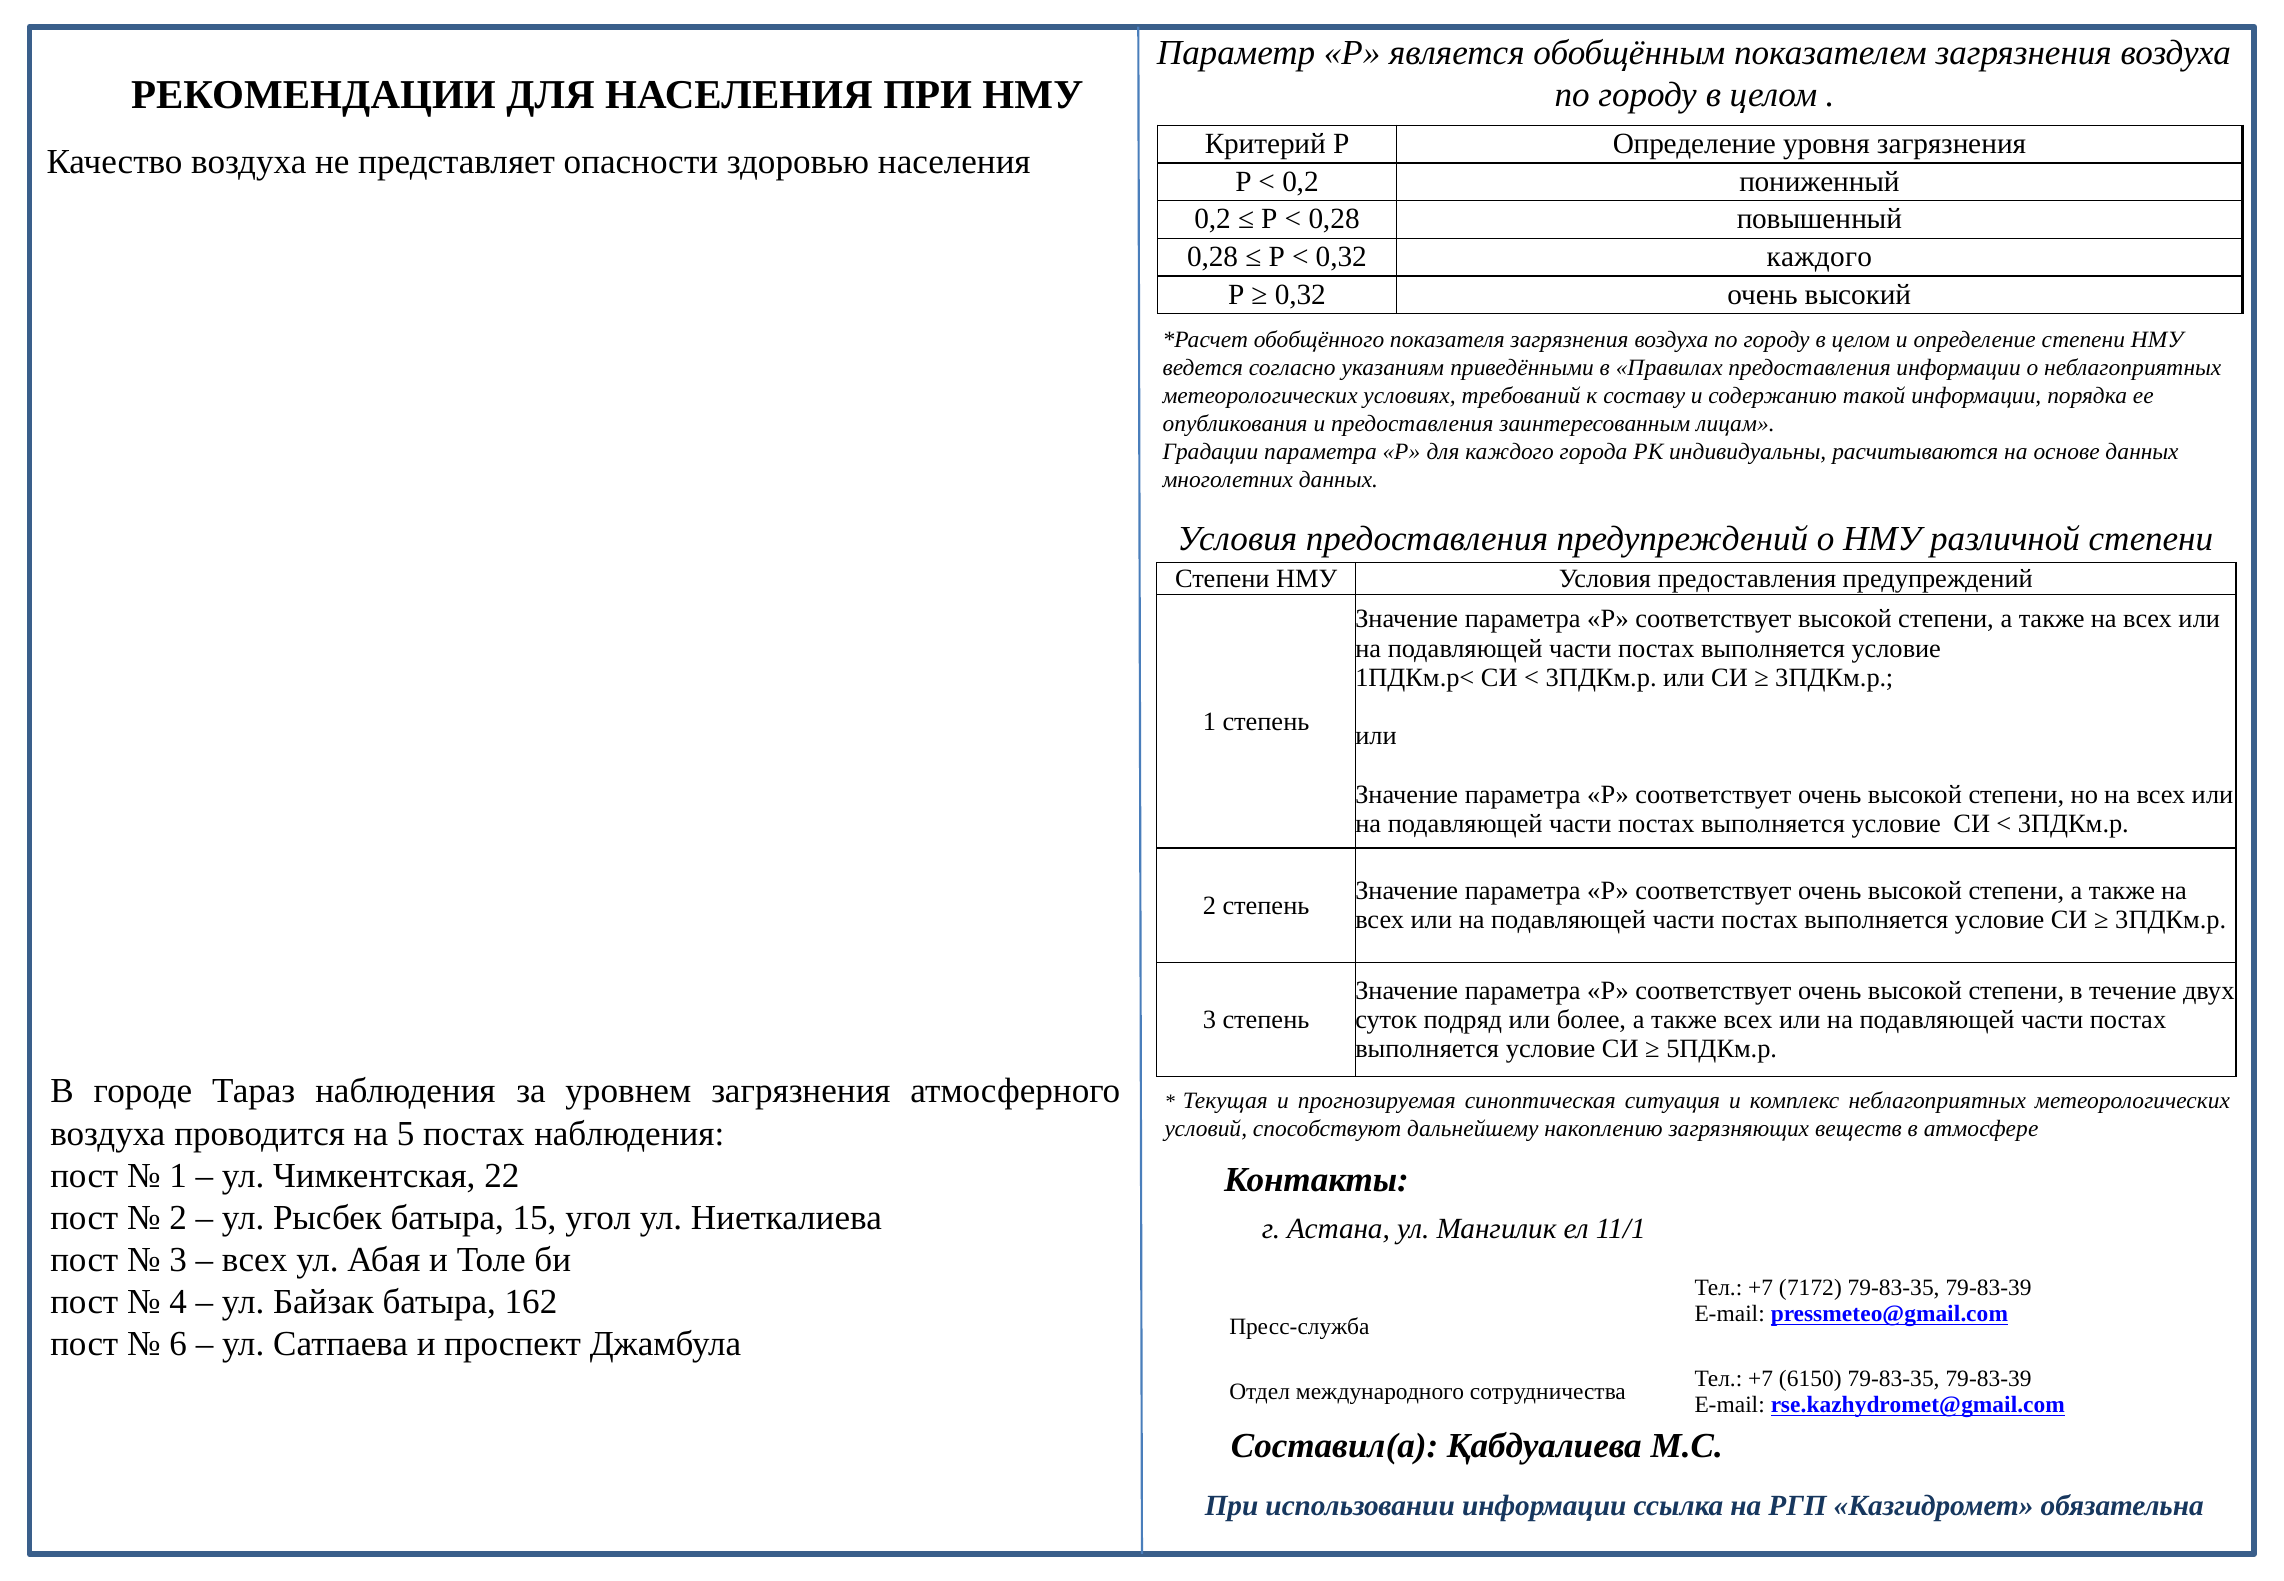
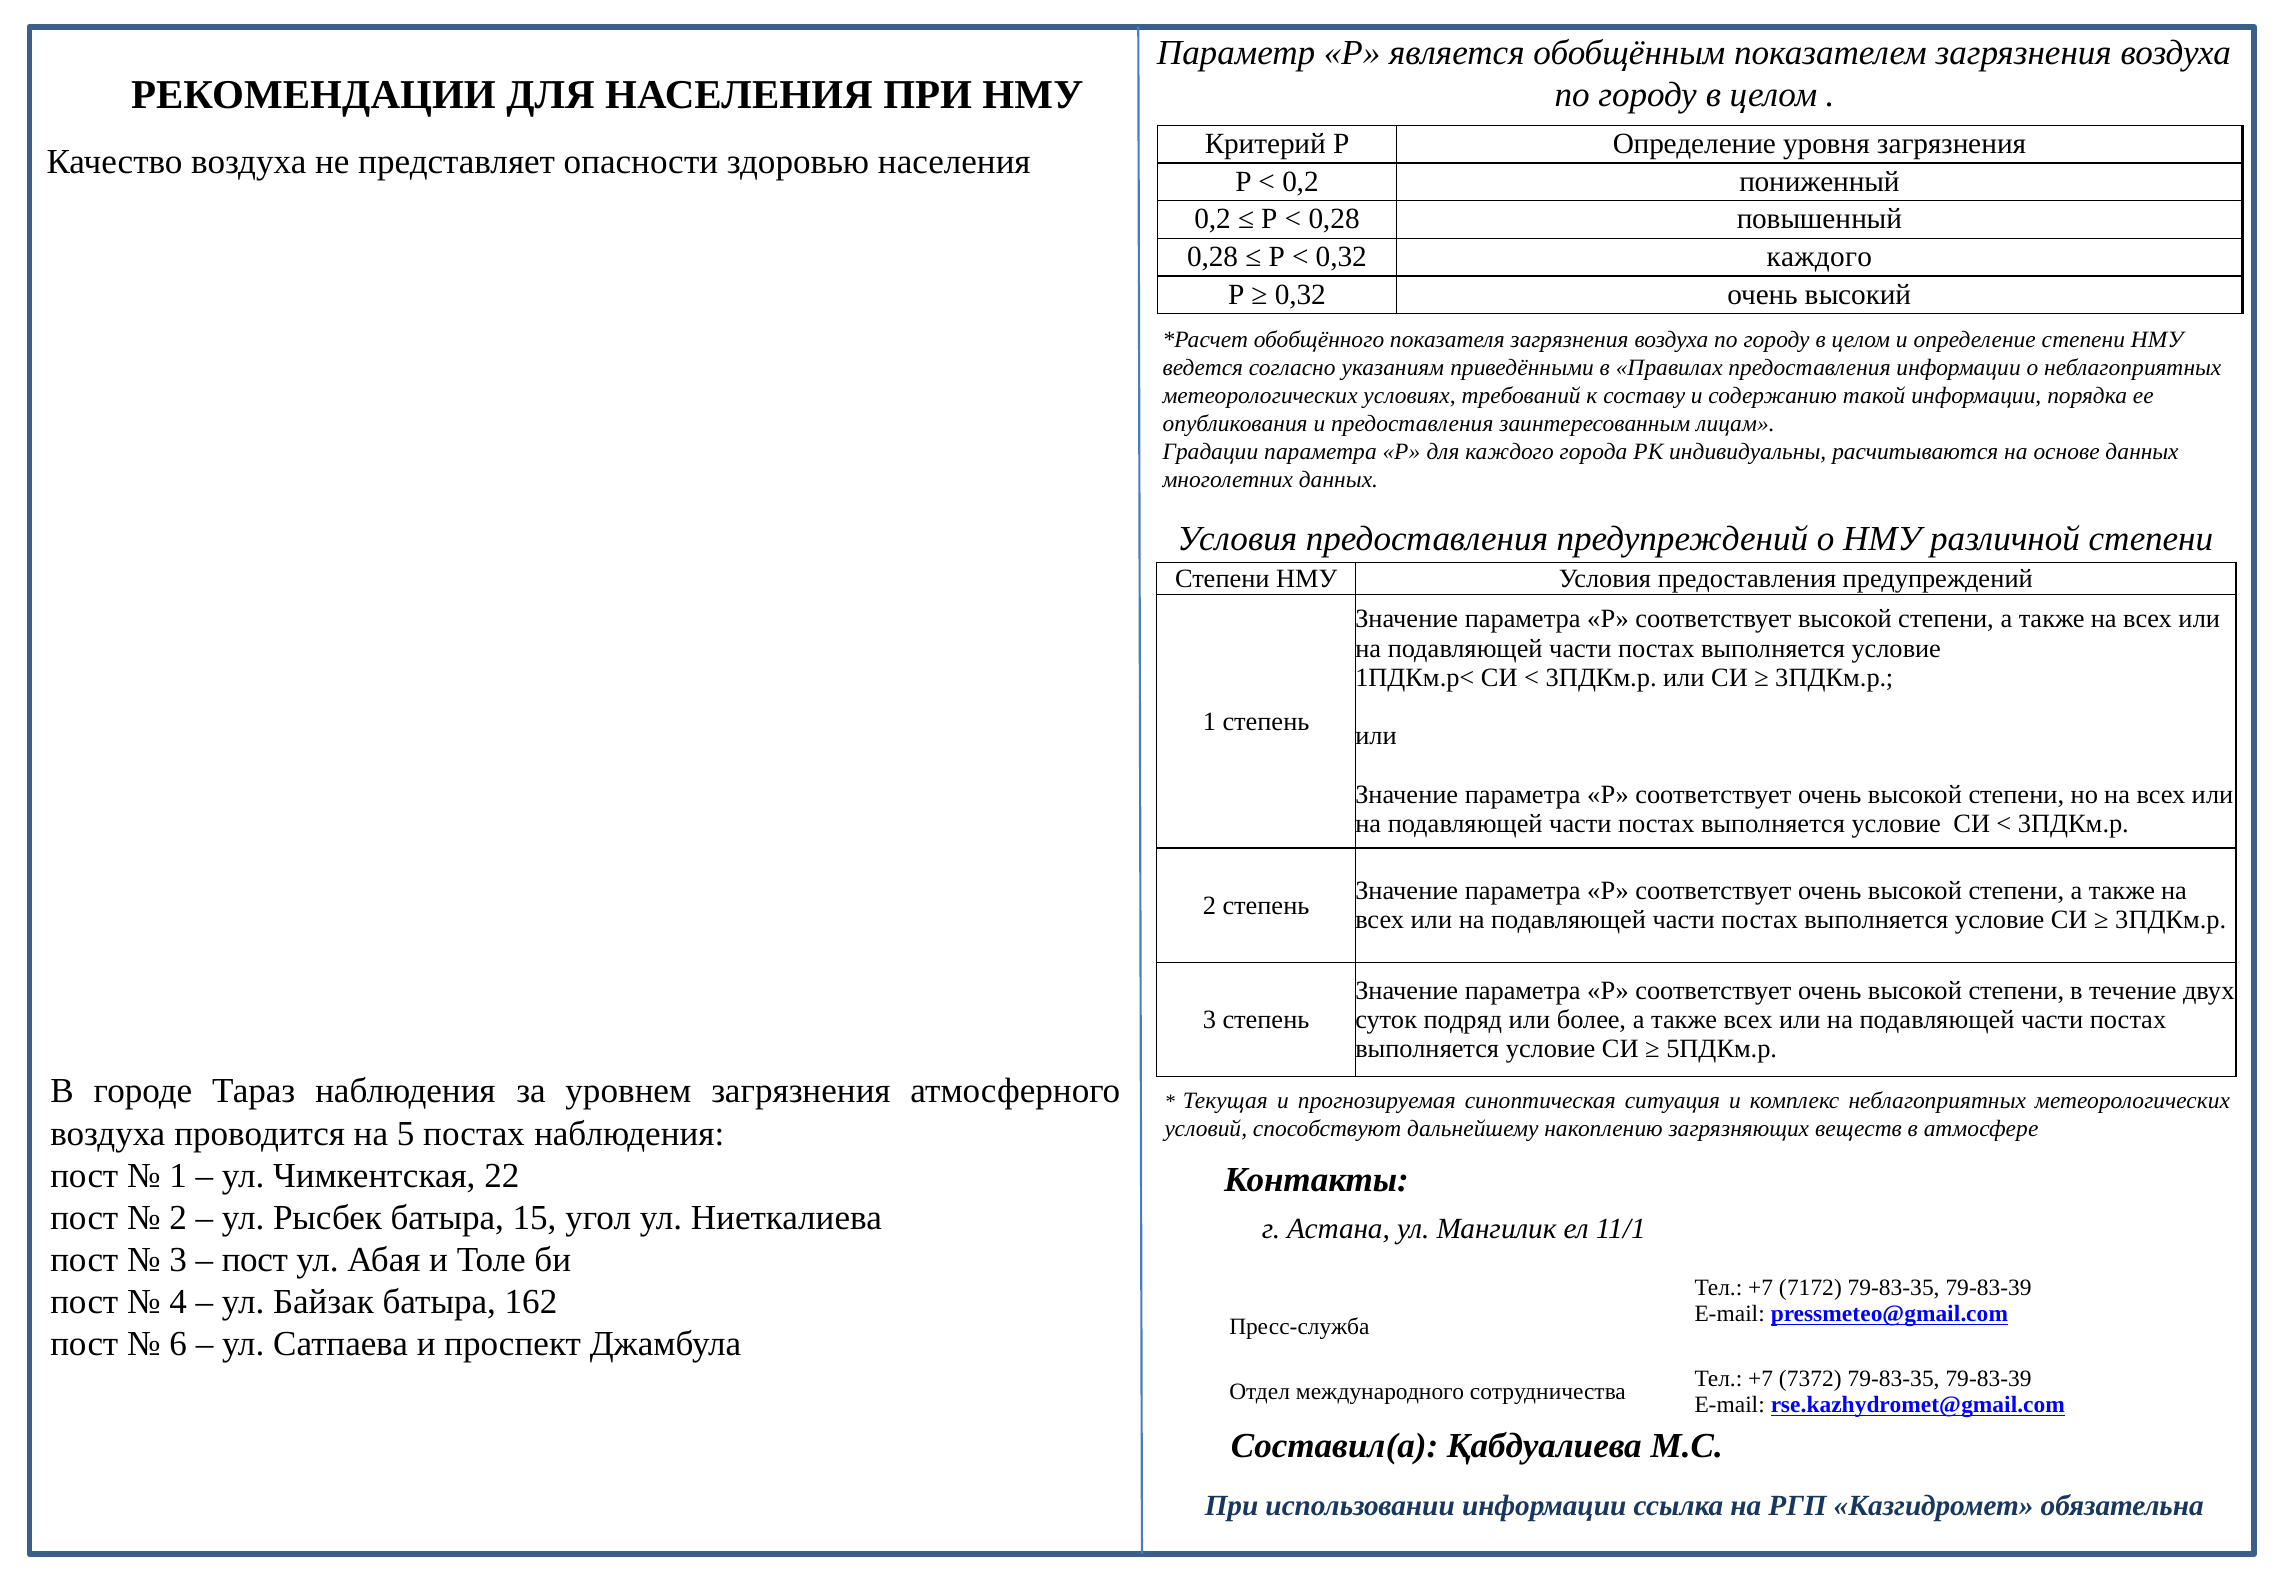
всех at (255, 1260): всех -> пост
6150: 6150 -> 7372
